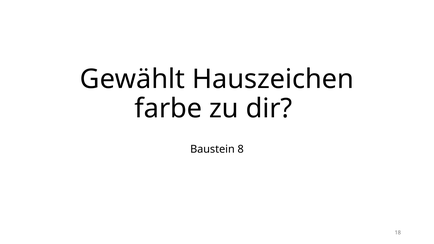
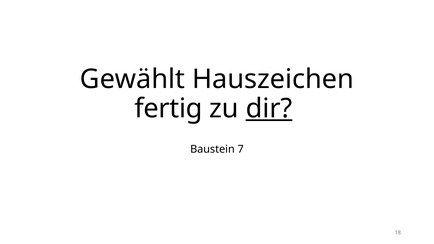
farbe: farbe -> fertig
dir underline: none -> present
8: 8 -> 7
